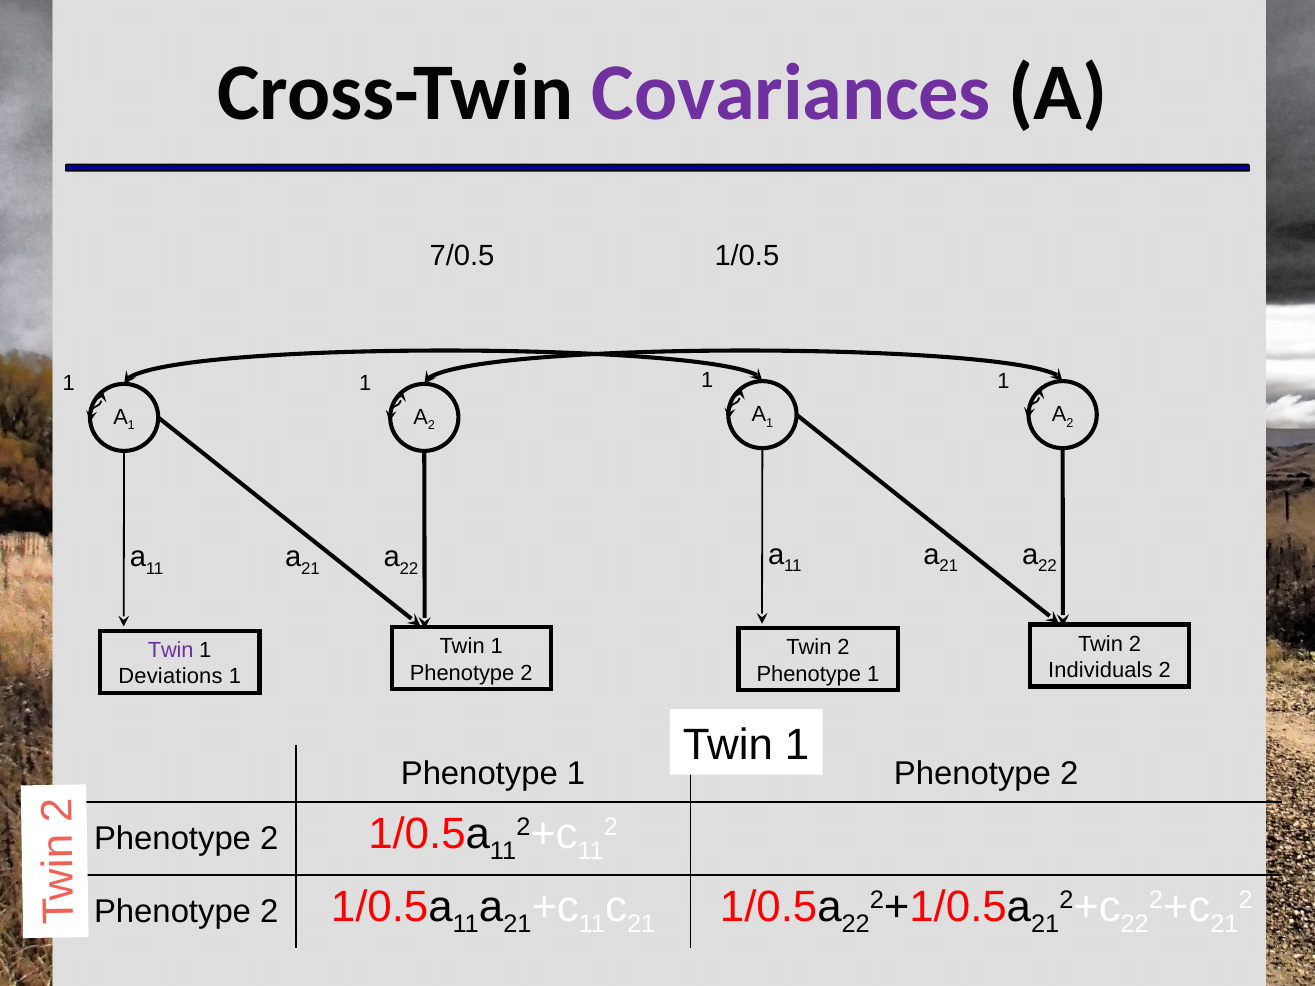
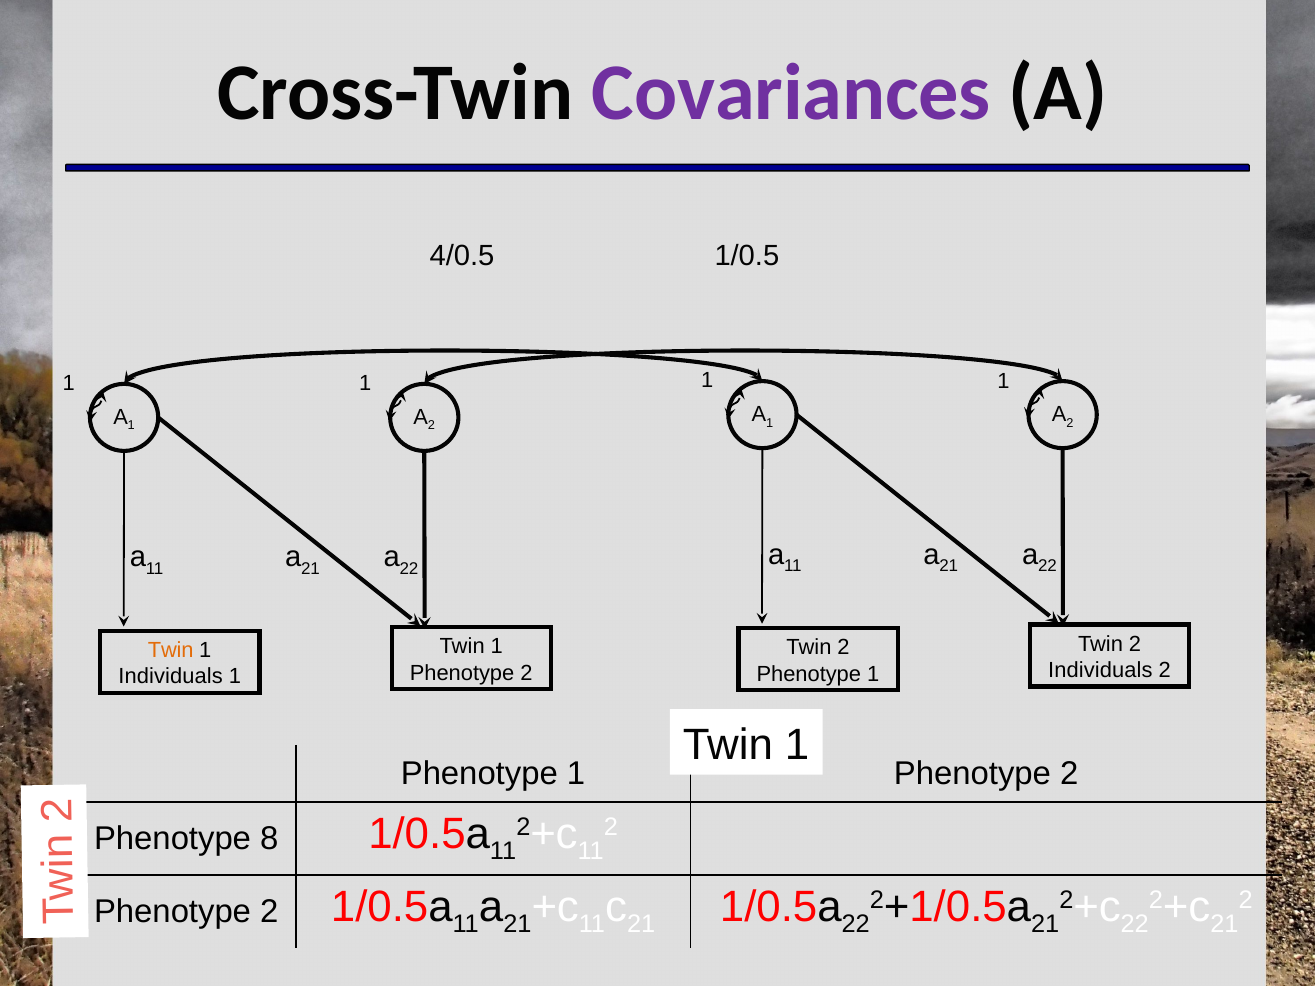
7/0.5: 7/0.5 -> 4/0.5
Twin at (171, 650) colour: purple -> orange
Deviations at (170, 677): Deviations -> Individuals
2 at (269, 839): 2 -> 8
